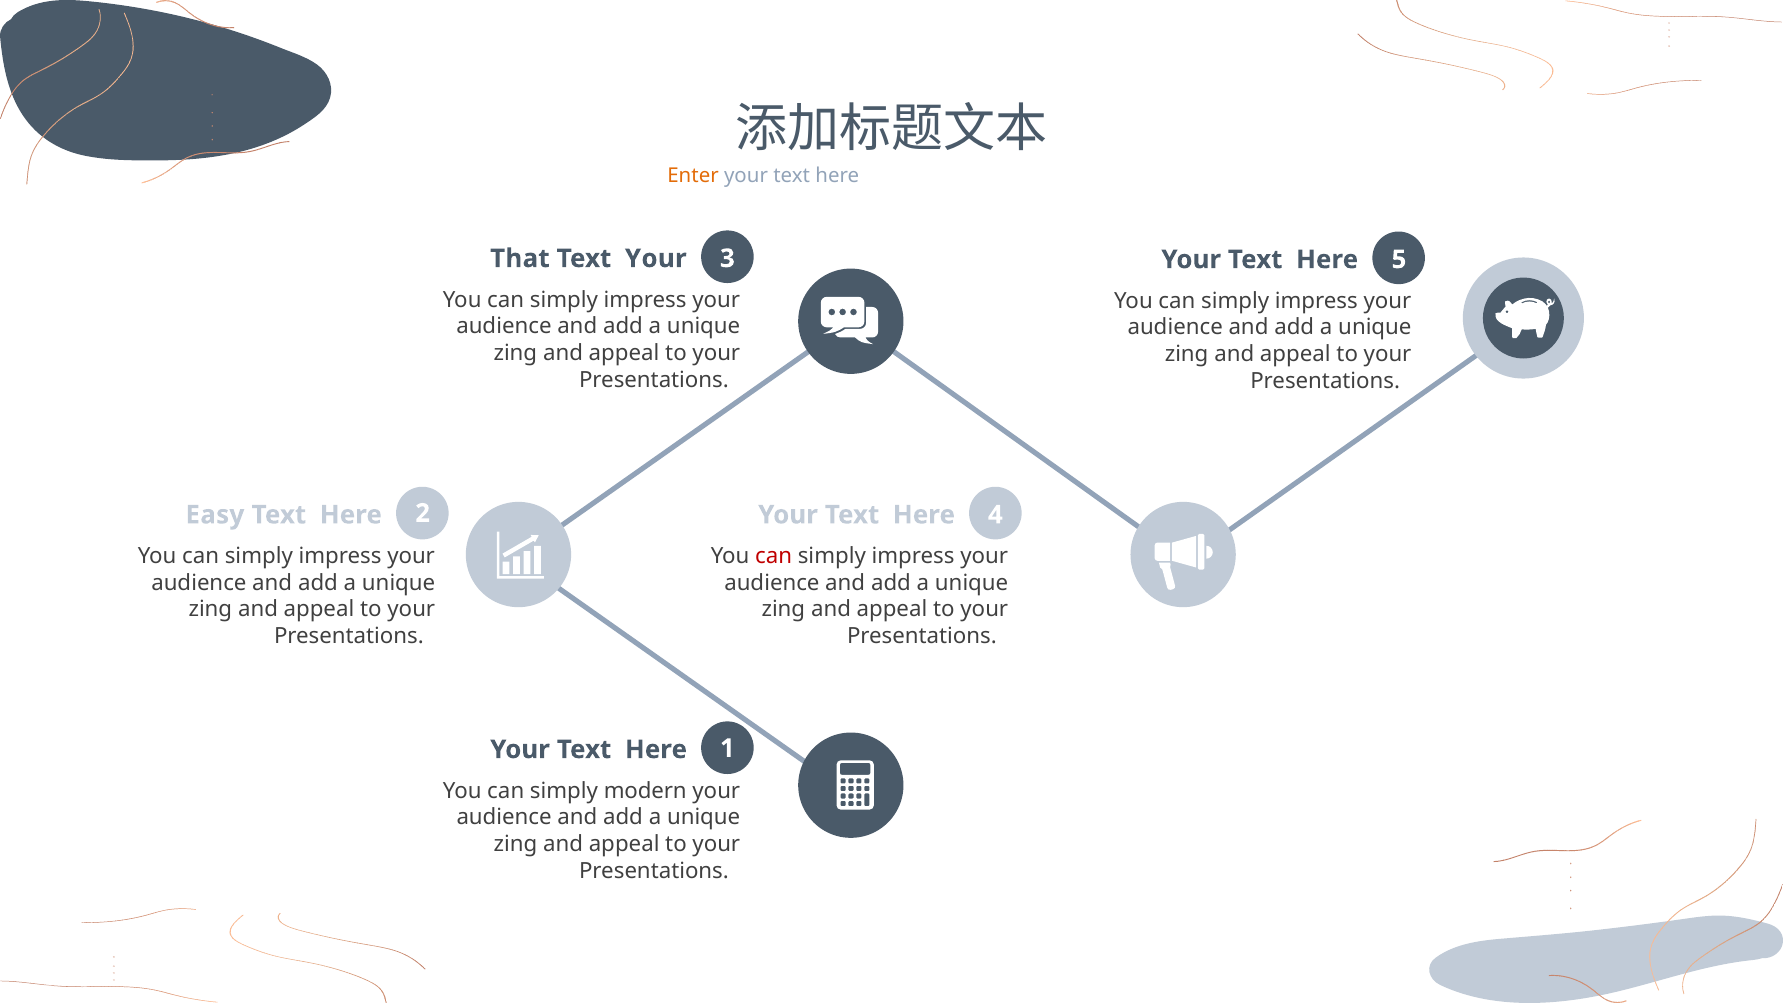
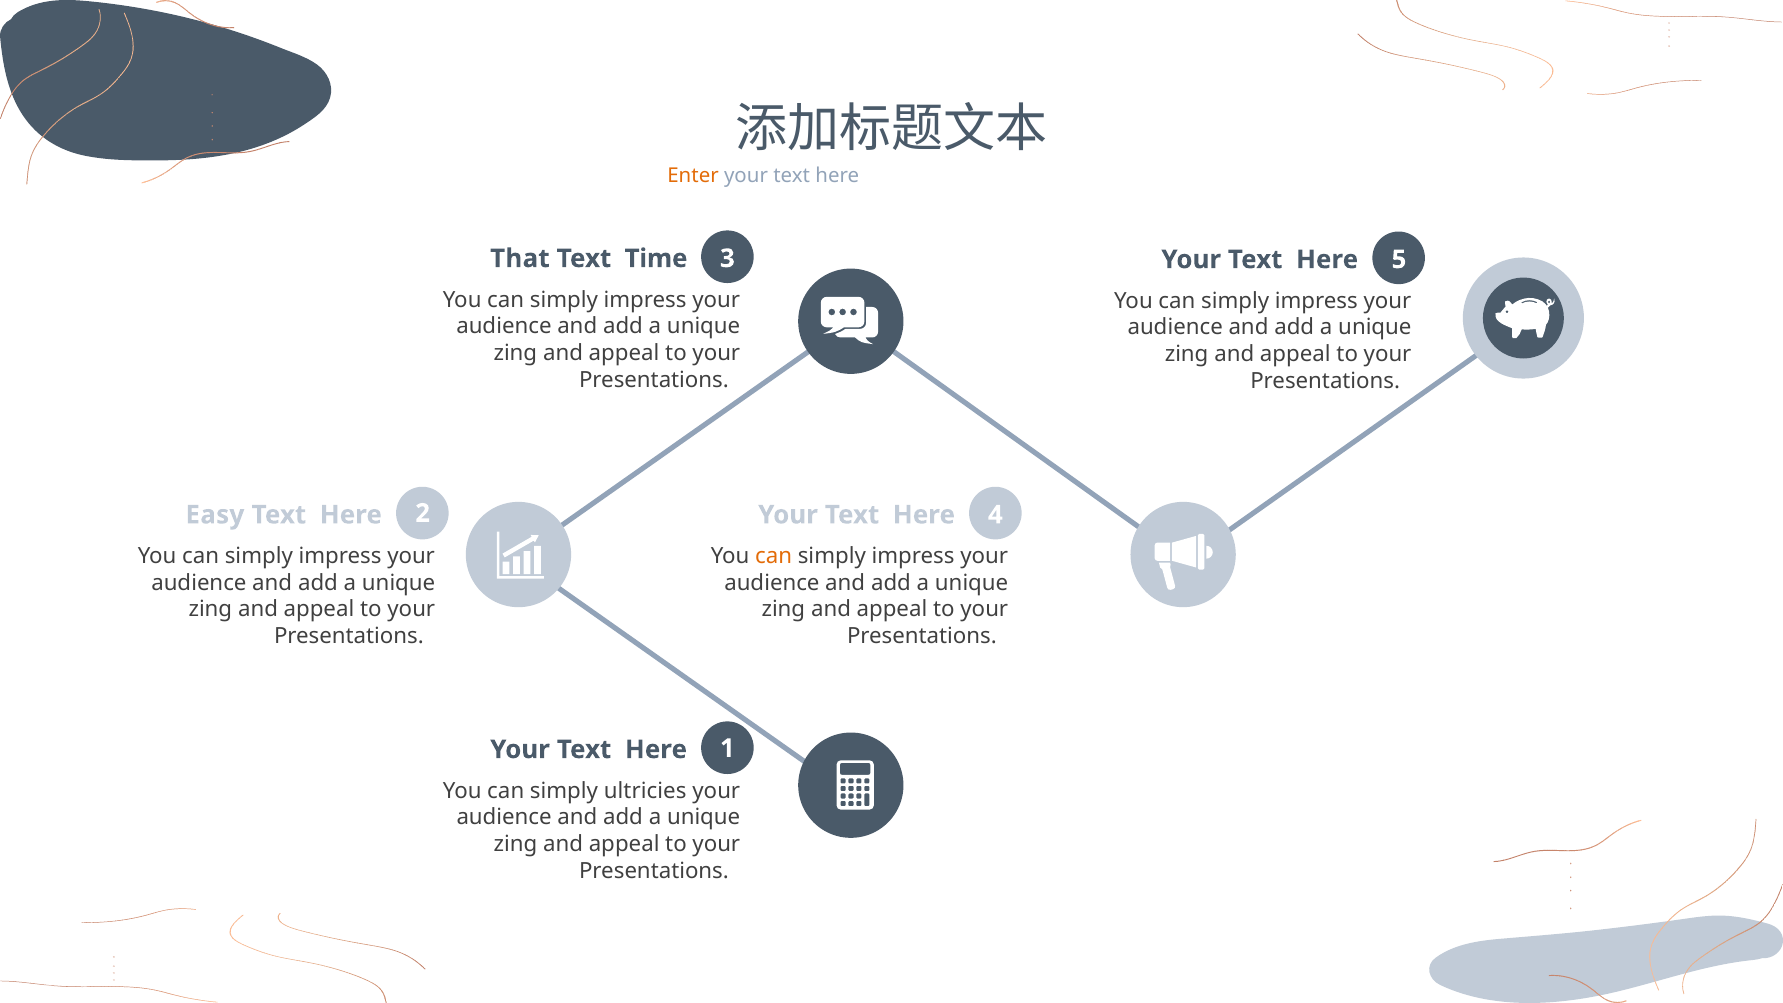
Text Your: Your -> Time
can at (774, 556) colour: red -> orange
modern: modern -> ultricies
